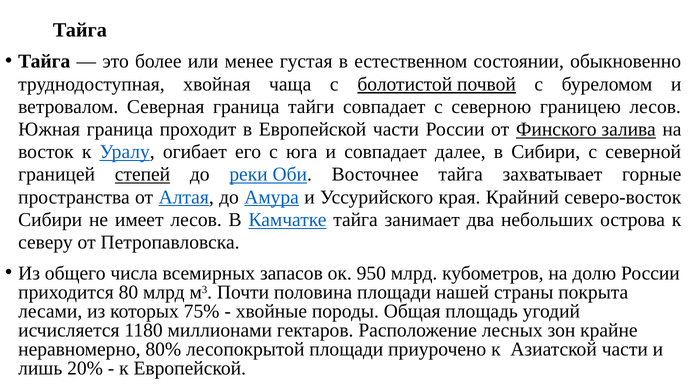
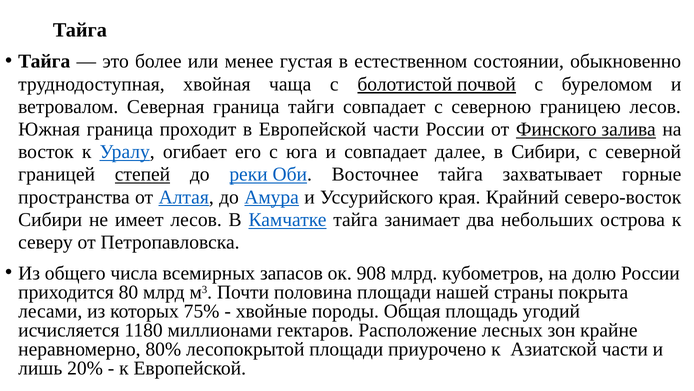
950: 950 -> 908
